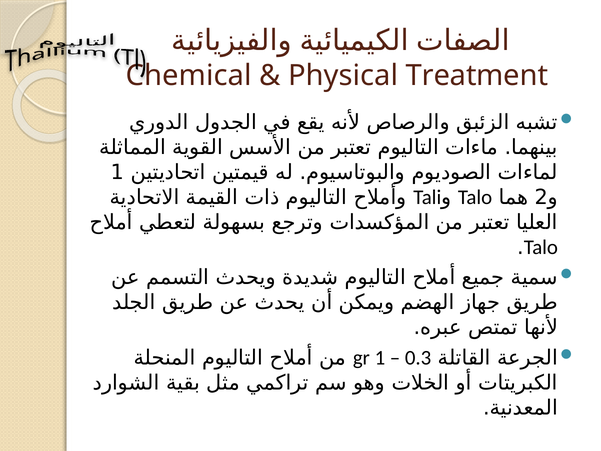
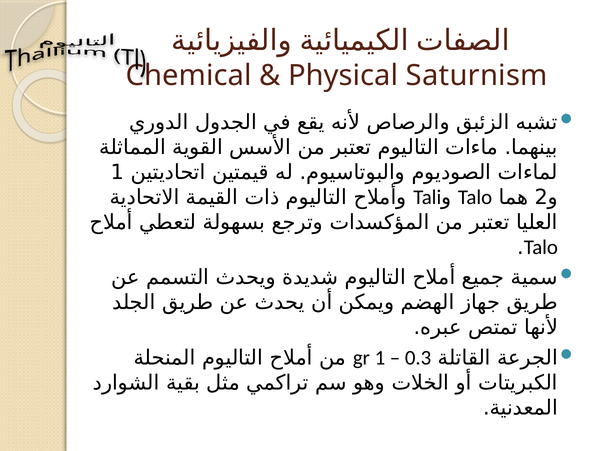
Treatment: Treatment -> Saturnism
